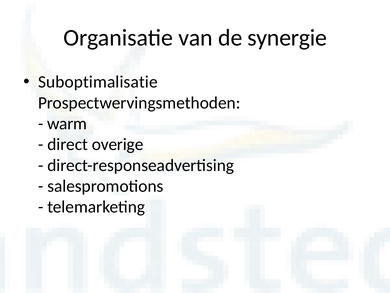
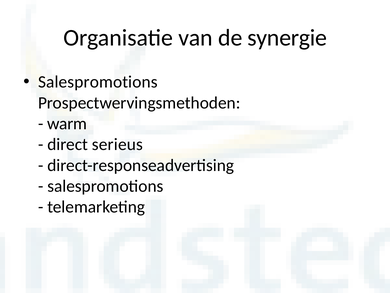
Suboptimalisatie at (98, 82): Suboptimalisatie -> Salespromotions
overige: overige -> serieus
